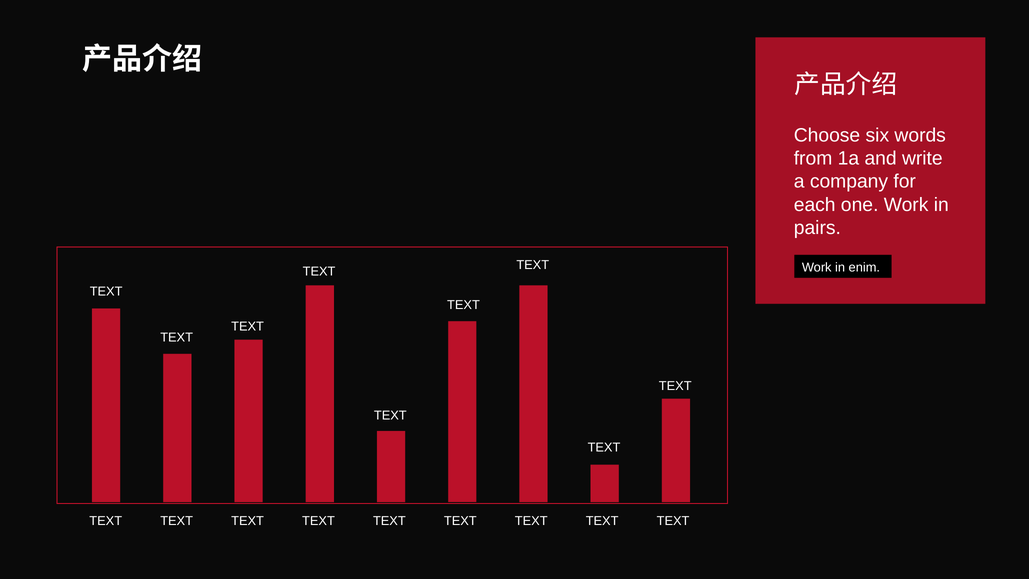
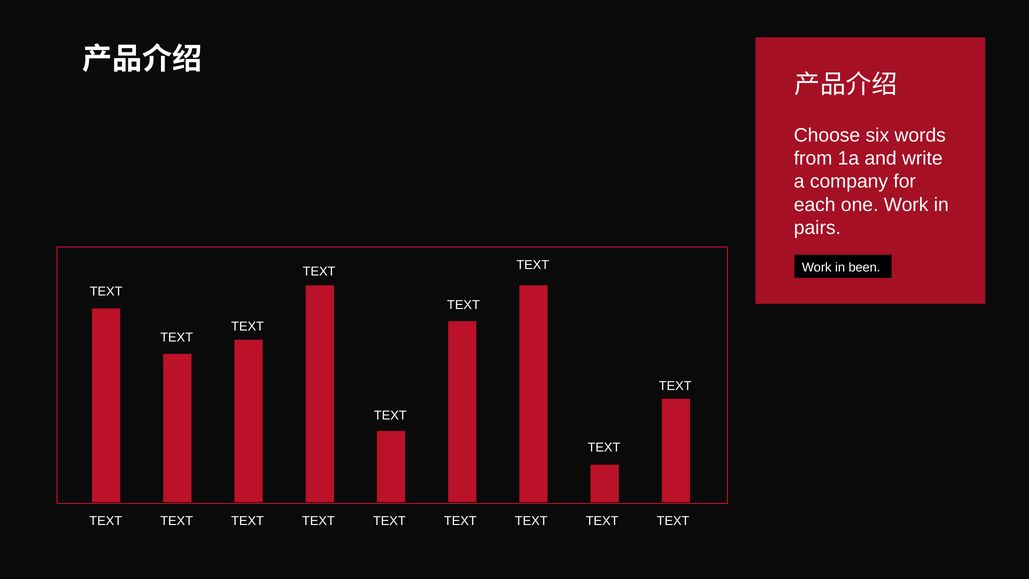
enim: enim -> been
